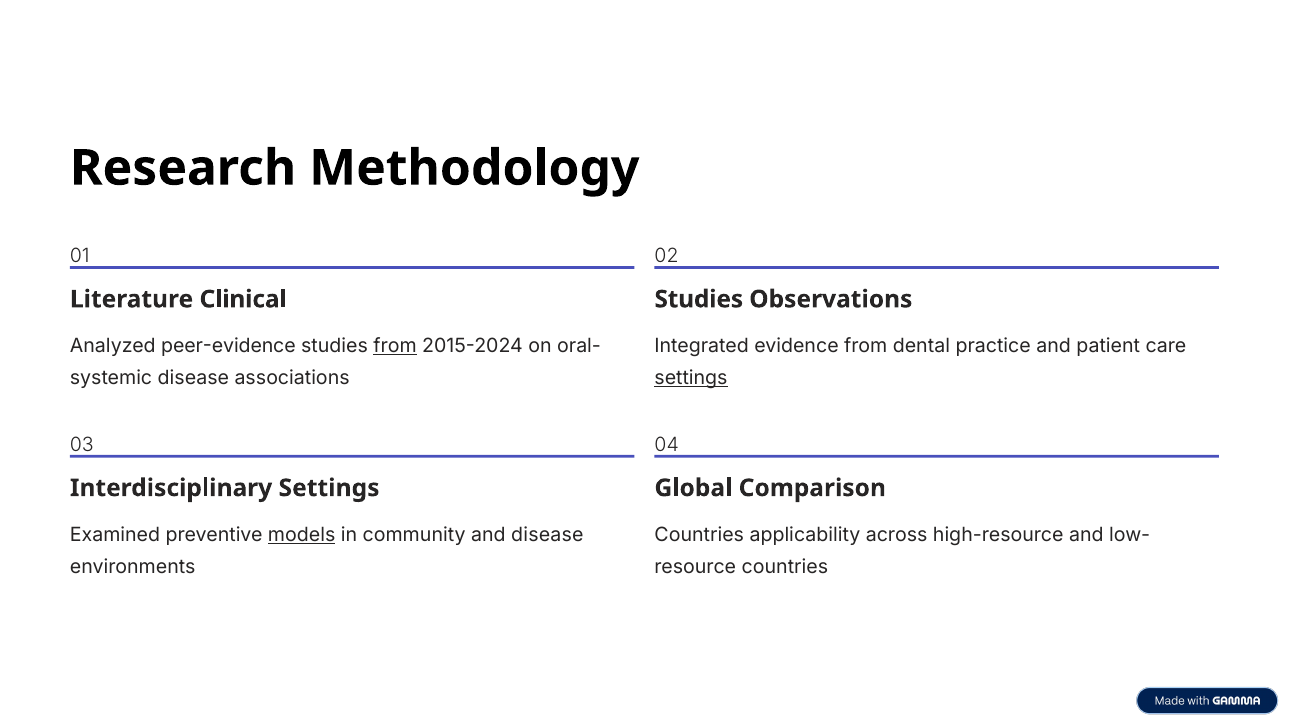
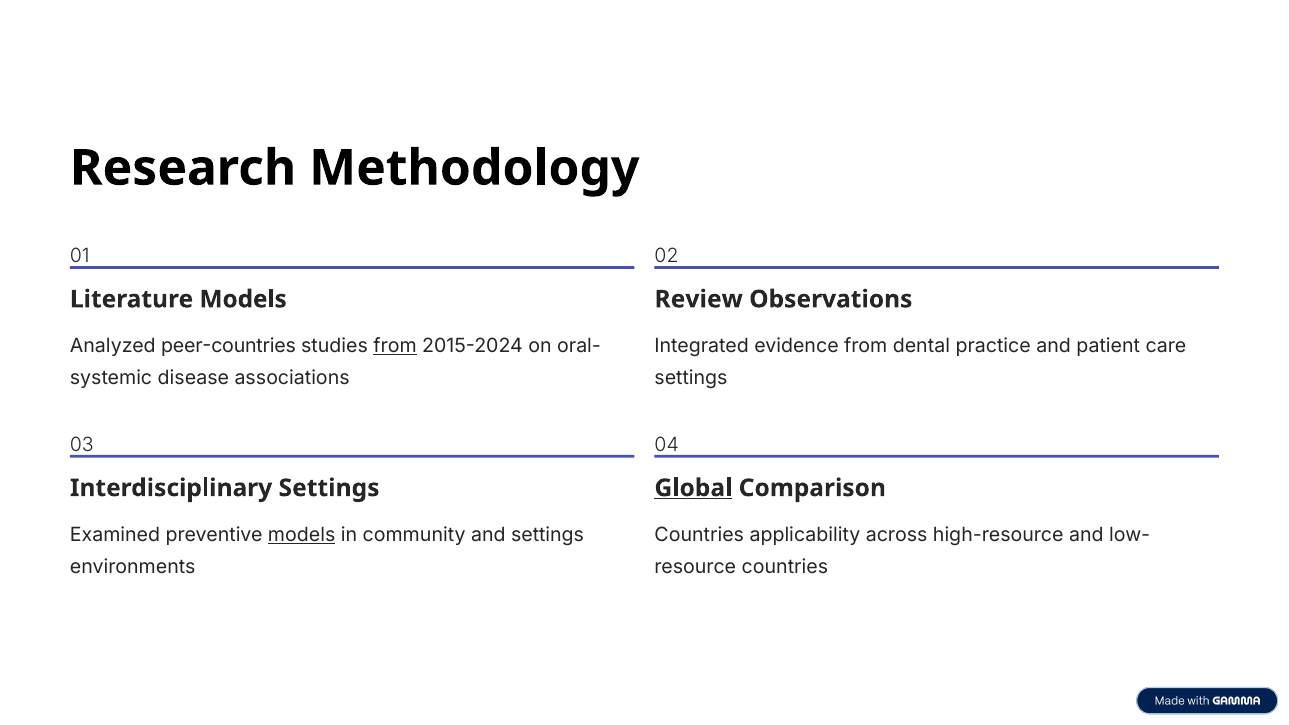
Literature Clinical: Clinical -> Models
Studies at (699, 299): Studies -> Review
peer-evidence: peer-evidence -> peer-countries
settings at (691, 378) underline: present -> none
Global underline: none -> present
and disease: disease -> settings
